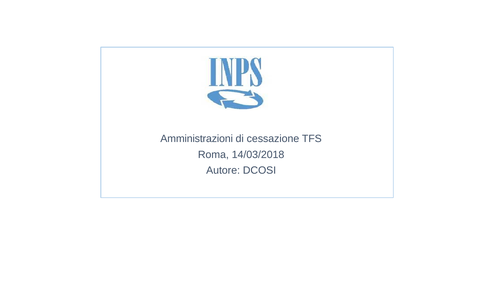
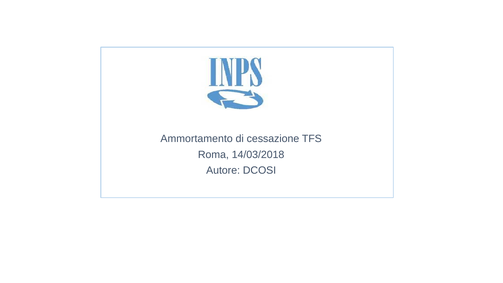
Amministrazioni: Amministrazioni -> Ammortamento
